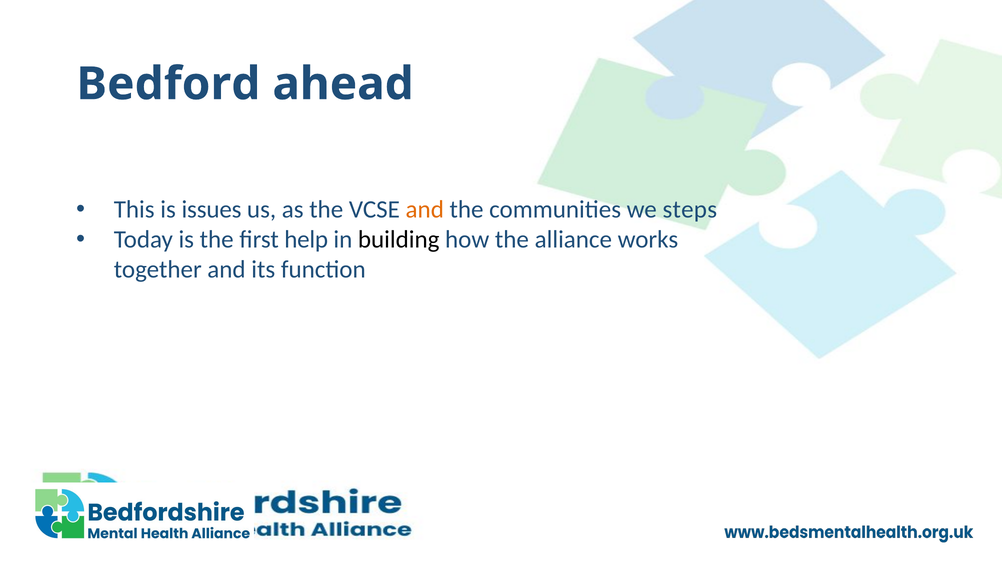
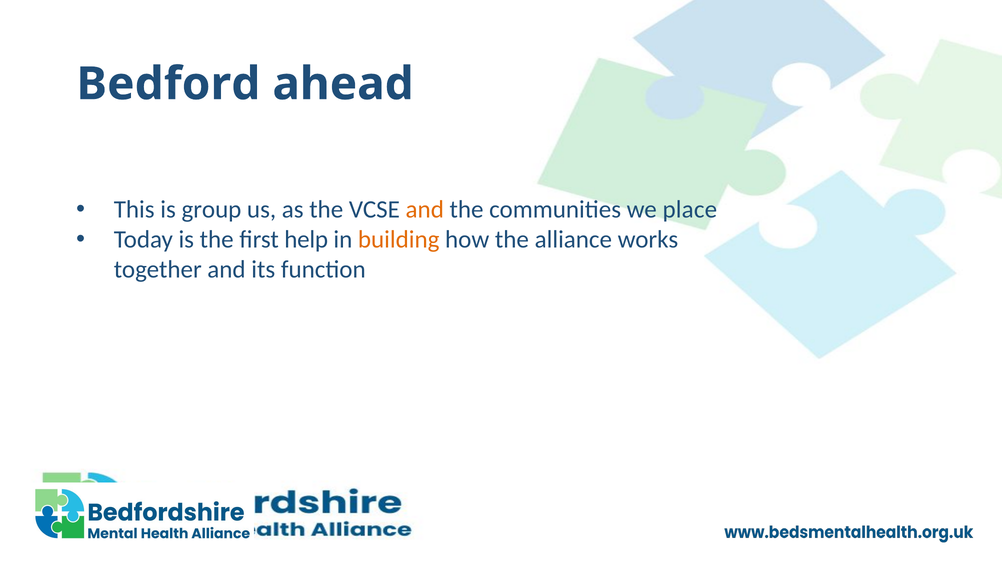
issues: issues -> group
steps: steps -> place
building colour: black -> orange
